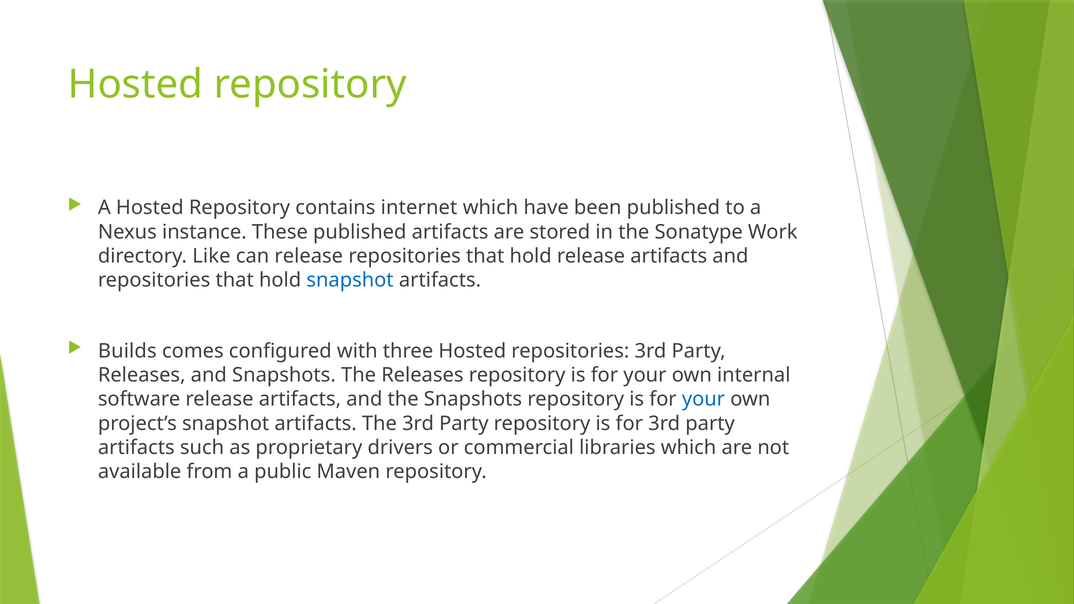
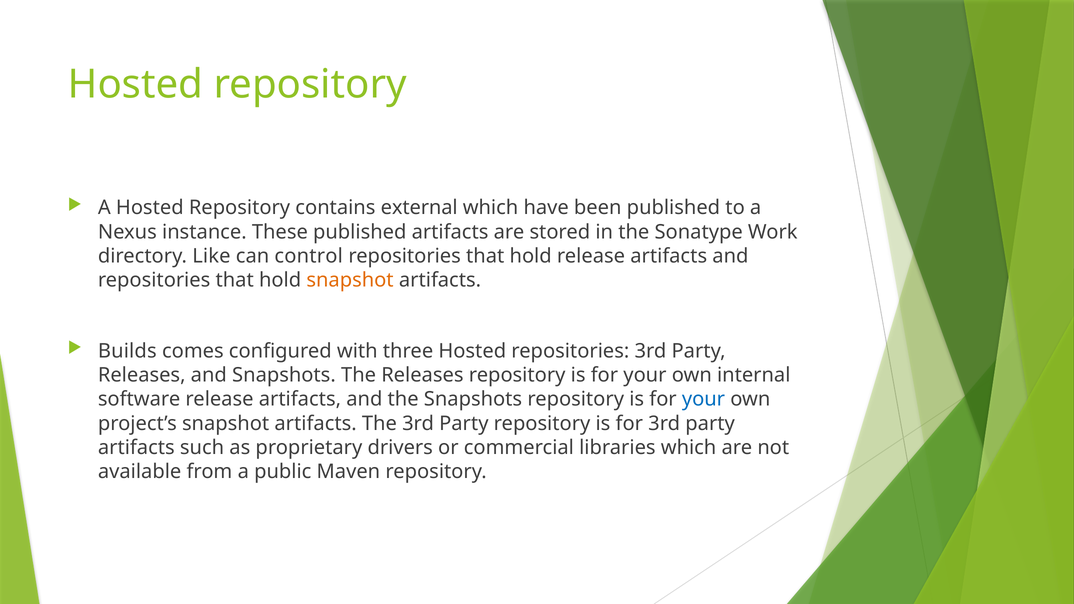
internet: internet -> external
can release: release -> control
snapshot at (350, 280) colour: blue -> orange
